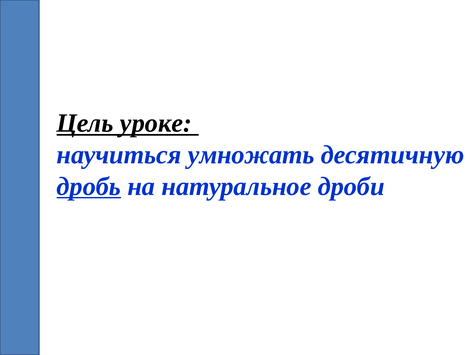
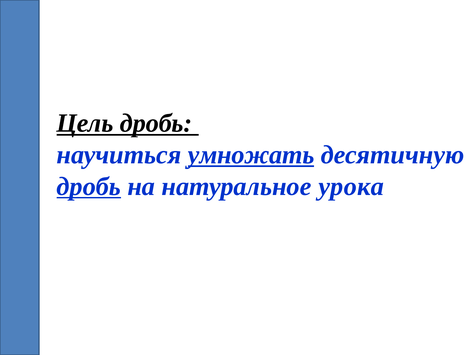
Цель уроке: уроке -> дробь
умножать underline: none -> present
дроби: дроби -> урока
